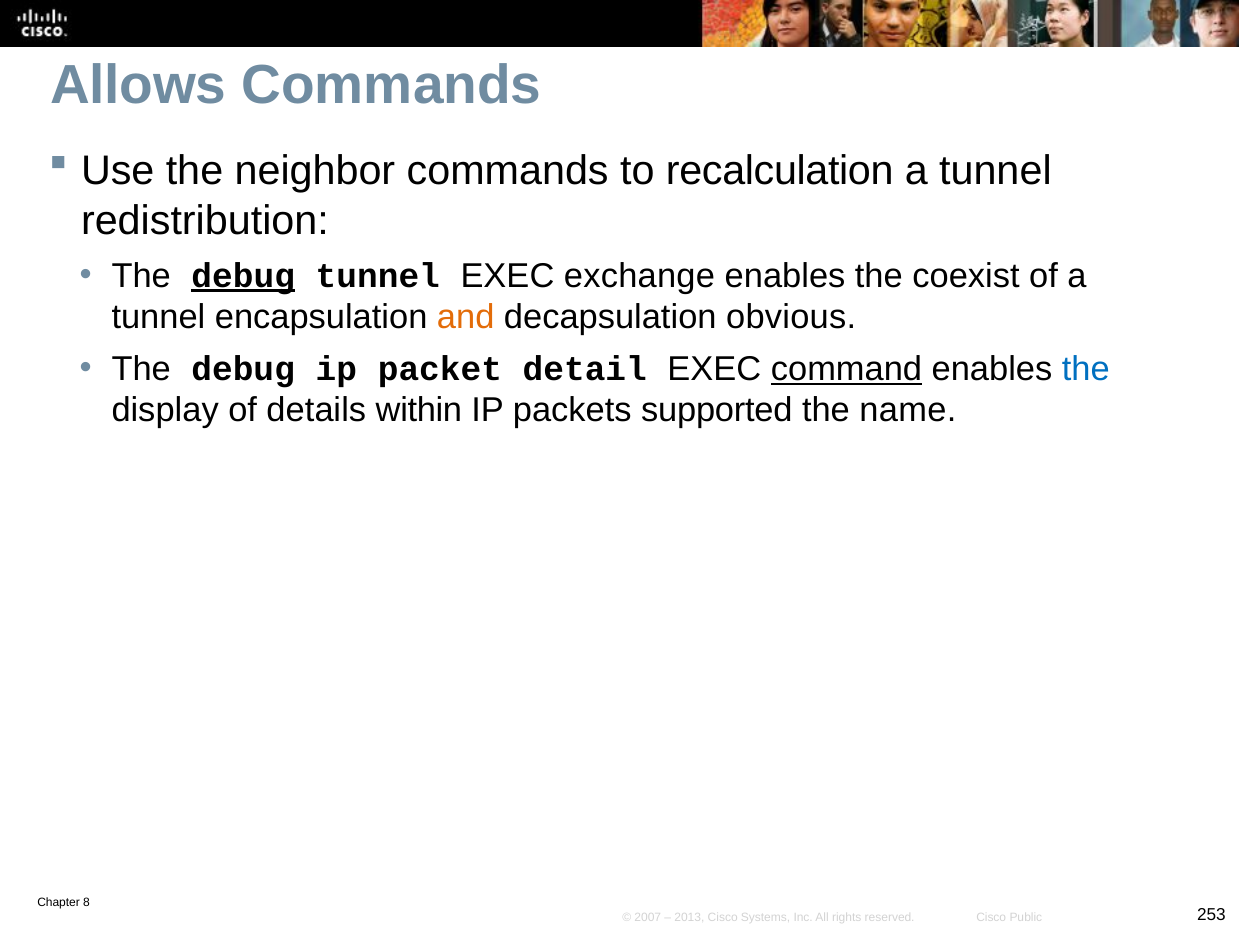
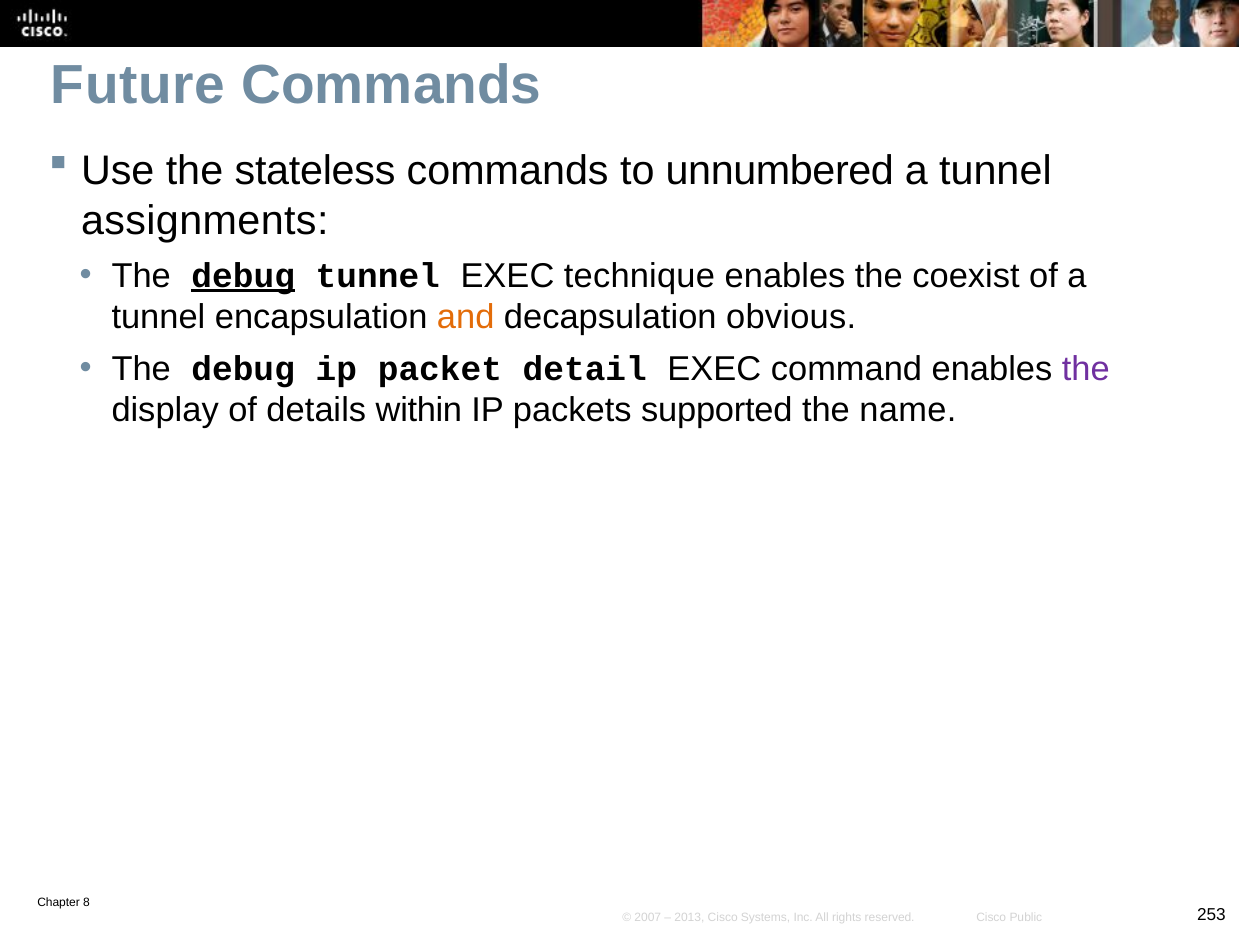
Allows: Allows -> Future
neighbor: neighbor -> stateless
recalculation: recalculation -> unnumbered
redistribution: redistribution -> assignments
exchange: exchange -> technique
command underline: present -> none
the at (1086, 369) colour: blue -> purple
